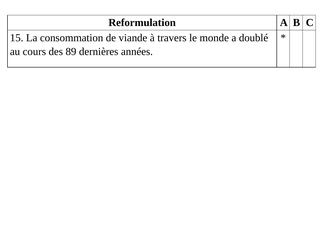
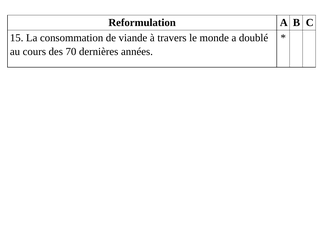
89: 89 -> 70
